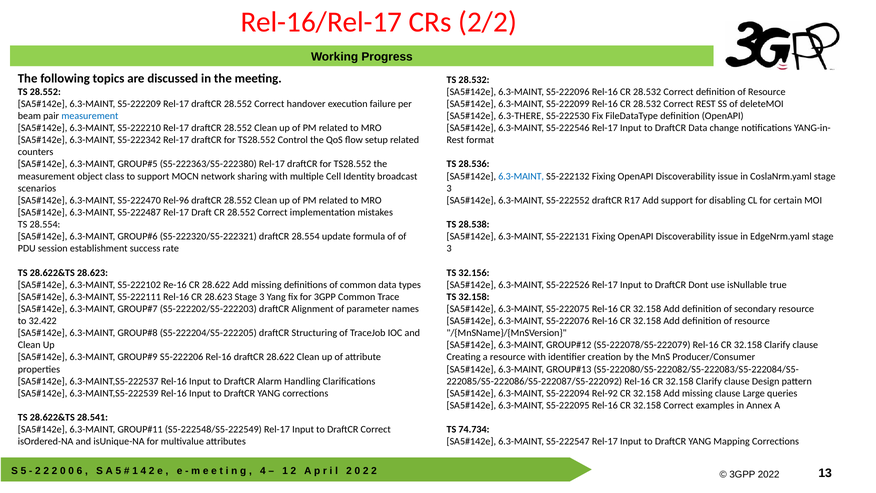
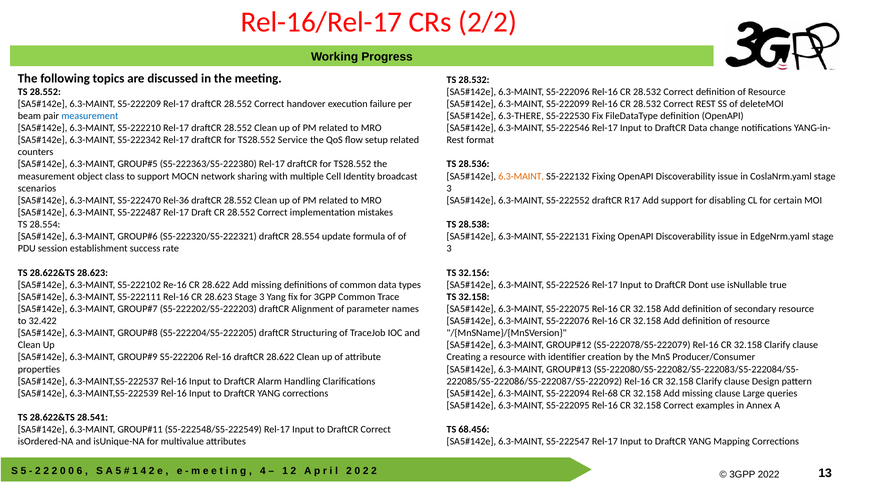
Control: Control -> Service
6.3-MAINT at (521, 176) colour: blue -> orange
Rel-96: Rel-96 -> Rel-36
Rel-92: Rel-92 -> Rel-68
74.734: 74.734 -> 68.456
